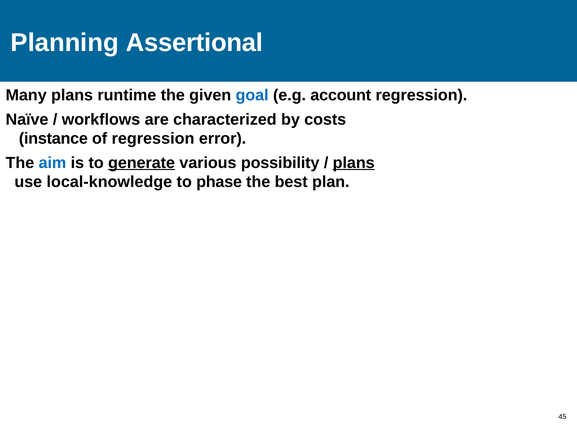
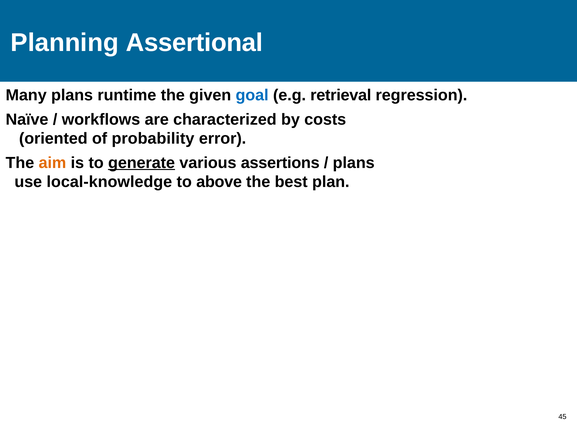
account: account -> retrieval
instance: instance -> oriented
of regression: regression -> probability
aim colour: blue -> orange
possibility: possibility -> assertions
plans at (354, 163) underline: present -> none
phase: phase -> above
